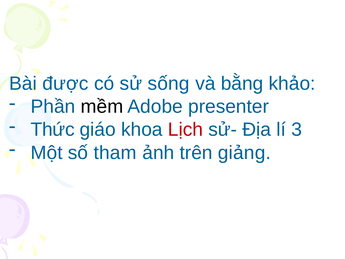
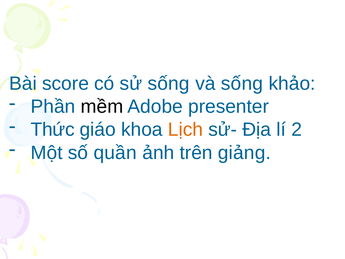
được: được -> score
và bằng: bằng -> sống
Lịch colour: red -> orange
3: 3 -> 2
tham: tham -> quần
